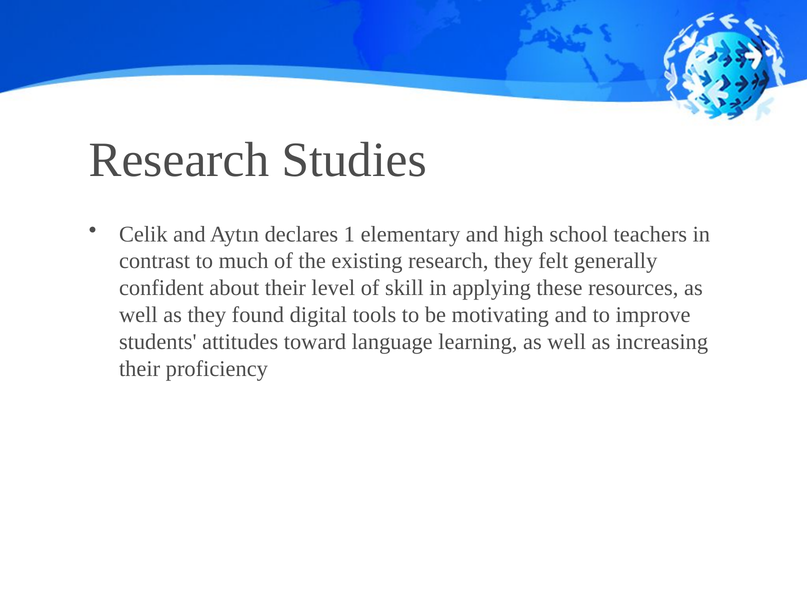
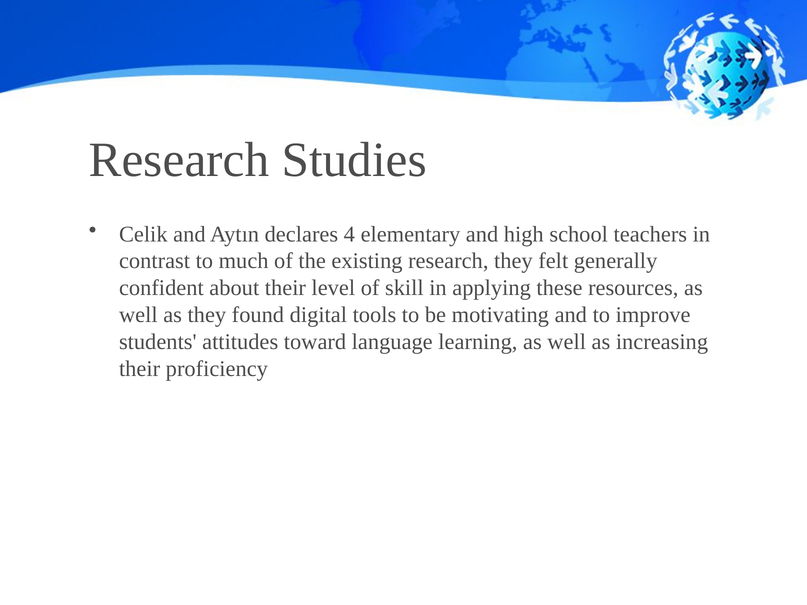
1: 1 -> 4
